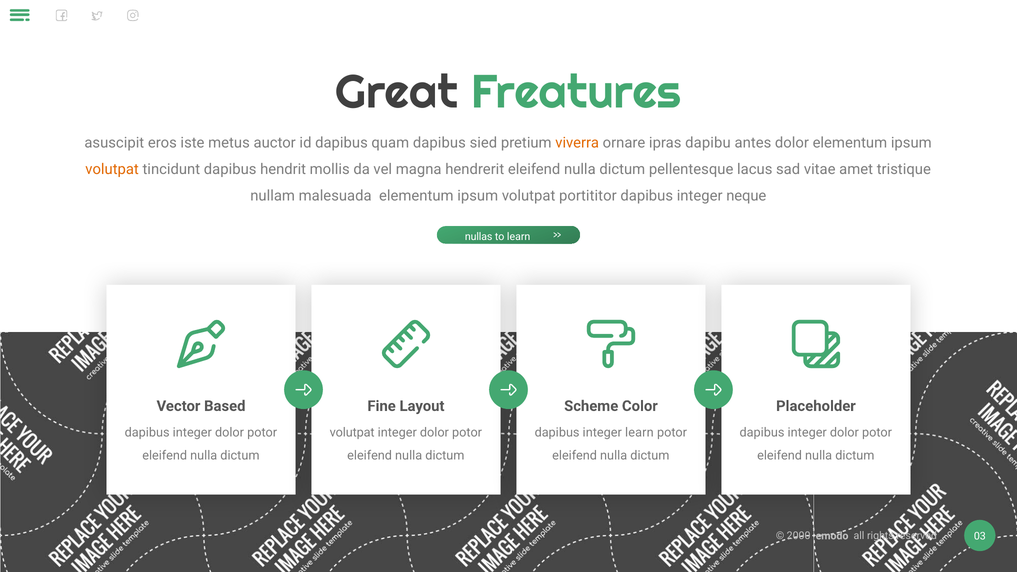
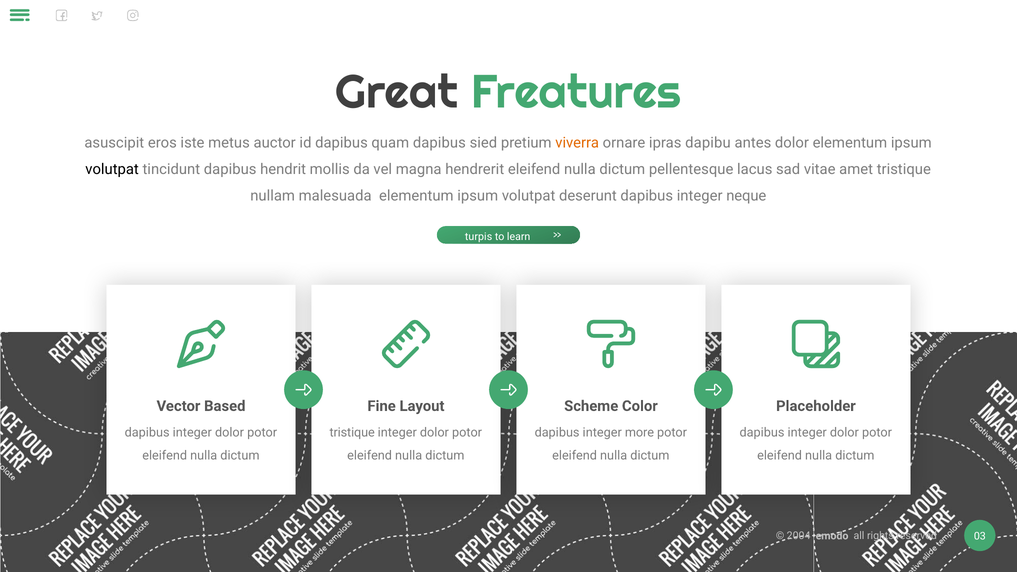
volutpat at (112, 169) colour: orange -> black
portititor: portititor -> deserunt
nullas: nullas -> turpis
volutpat at (352, 433): volutpat -> tristique
integer learn: learn -> more
2000: 2000 -> 2004
